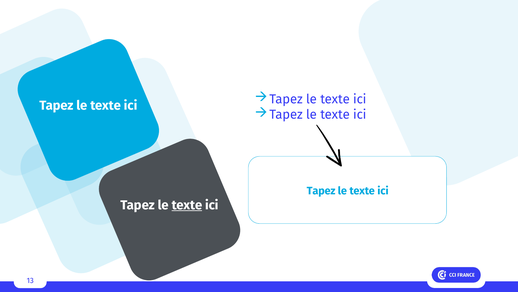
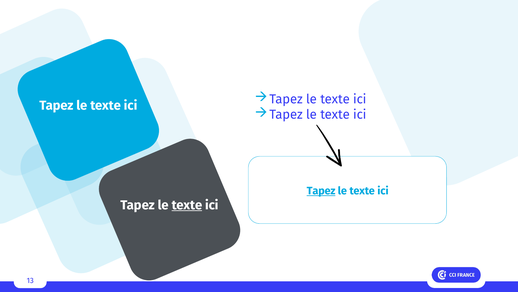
Tapez at (321, 190) underline: none -> present
